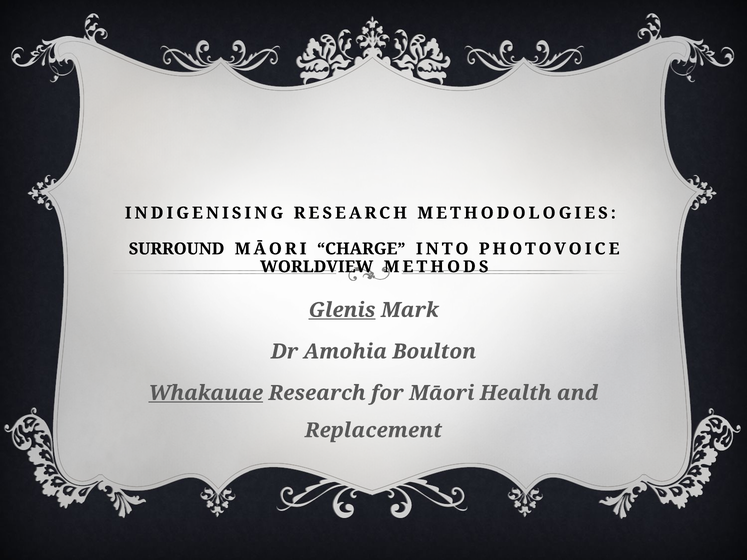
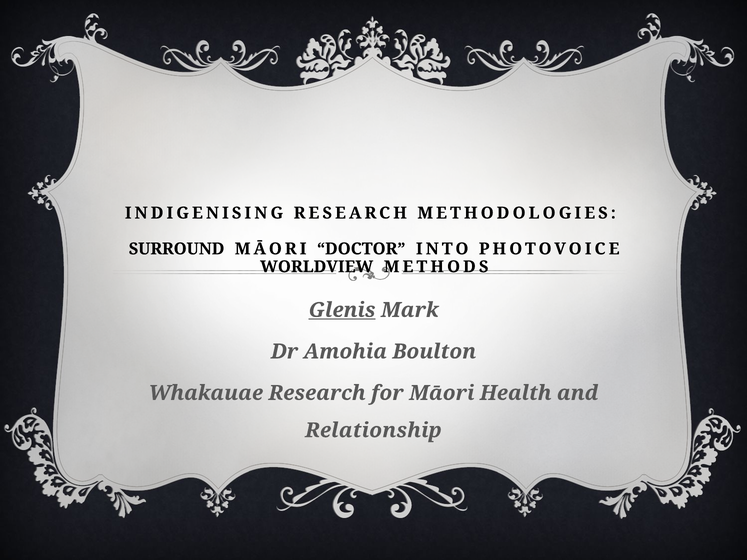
CHARGE: CHARGE -> DOCTOR
Whakauae underline: present -> none
Replacement: Replacement -> Relationship
